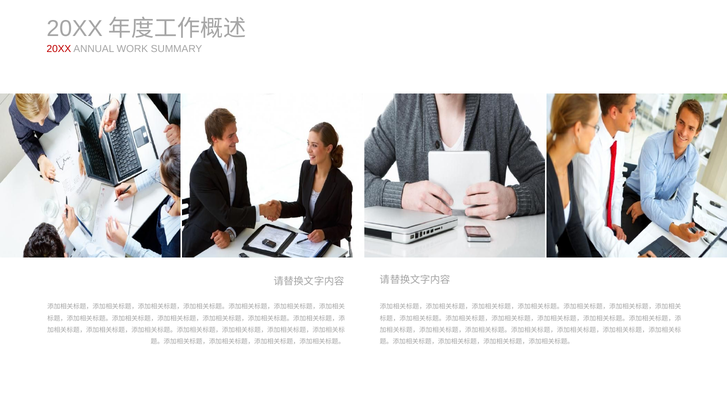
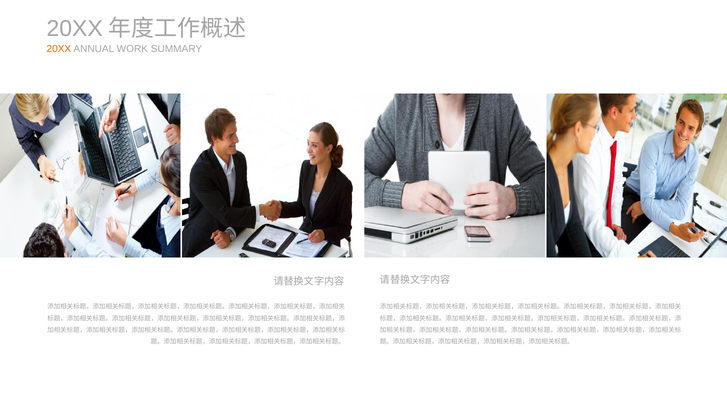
20XX at (59, 49) colour: red -> orange
